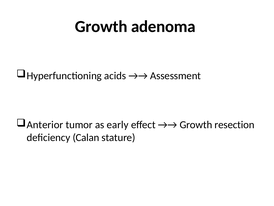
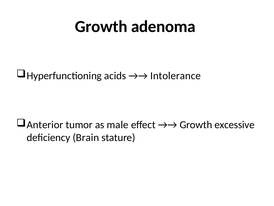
Assessment: Assessment -> Intolerance
early: early -> male
resection: resection -> excessive
Calan: Calan -> Brain
